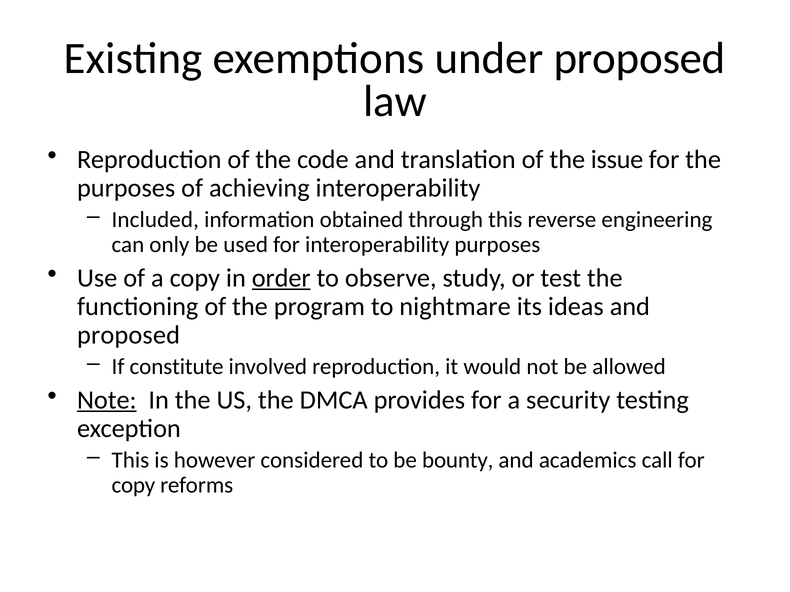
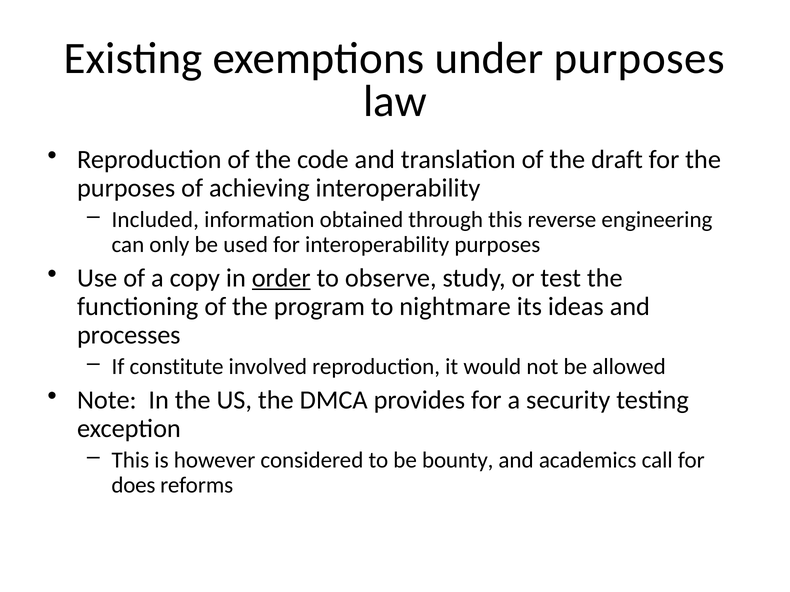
under proposed: proposed -> purposes
issue: issue -> draft
proposed at (129, 335): proposed -> processes
Note underline: present -> none
copy at (133, 485): copy -> does
